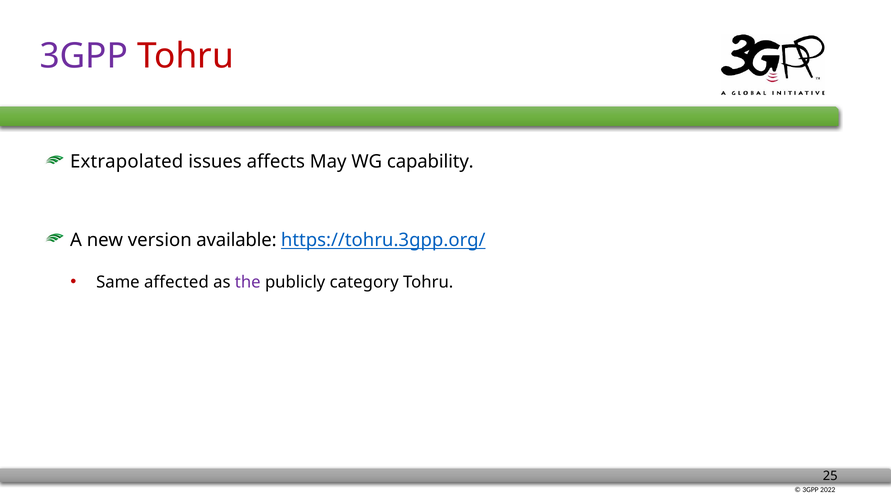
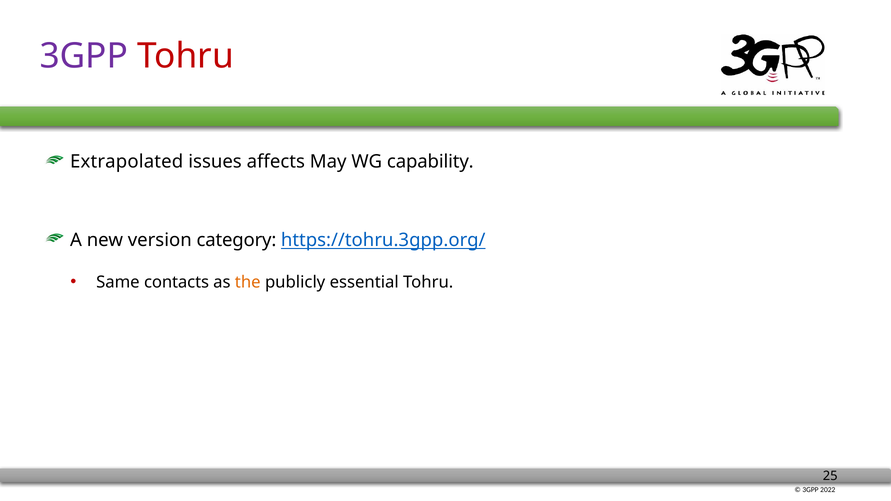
available: available -> category
affected: affected -> contacts
the colour: purple -> orange
category: category -> essential
